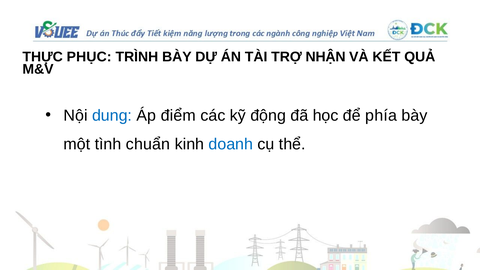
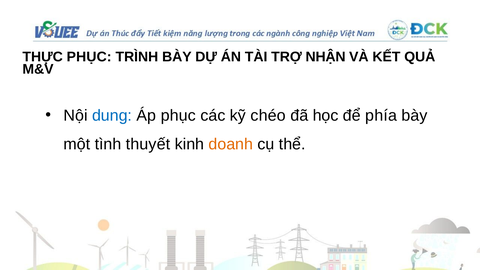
Áp điểm: điểm -> phục
động: động -> chéo
chuẩn: chuẩn -> thuyết
doanh colour: blue -> orange
